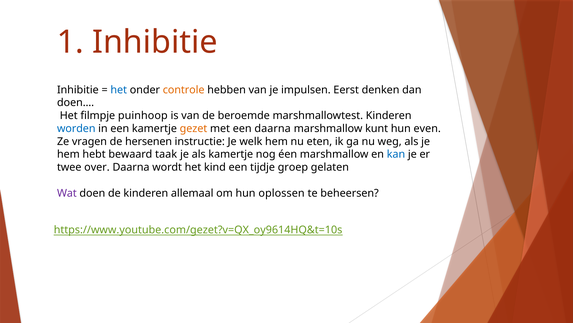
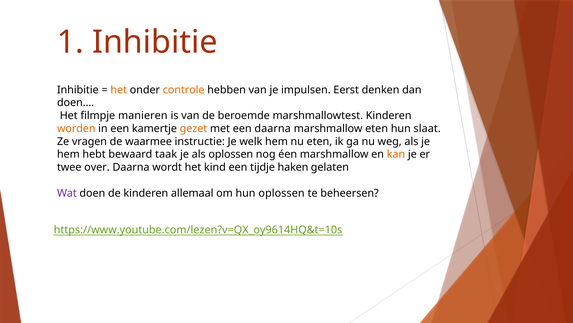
het at (119, 90) colour: blue -> orange
puinhoop: puinhoop -> manieren
worden colour: blue -> orange
marshmallow kunt: kunt -> eten
even: even -> slaat
hersenen: hersenen -> waarmee
als kamertje: kamertje -> oplossen
kan colour: blue -> orange
groep: groep -> haken
https://www.youtube.com/gezet?v=QX_oy9614HQ&t=10s: https://www.youtube.com/gezet?v=QX_oy9614HQ&t=10s -> https://www.youtube.com/lezen?v=QX_oy9614HQ&t=10s
